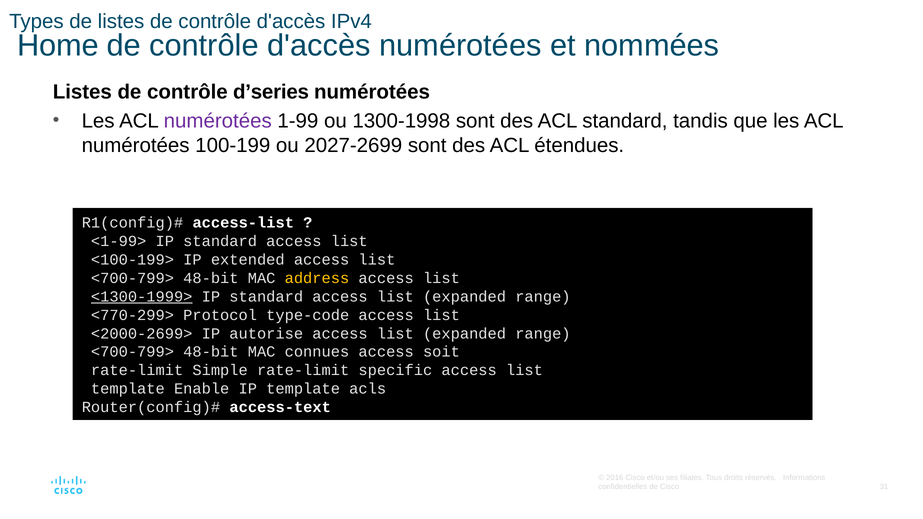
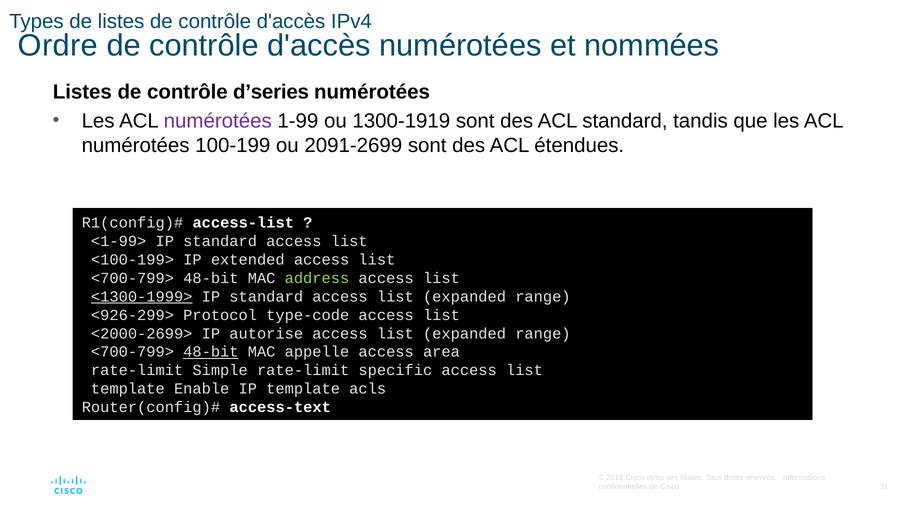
Home: Home -> Ordre
1300-1998: 1300-1998 -> 1300-1919
2027-2699: 2027-2699 -> 2091-2699
address colour: yellow -> light green
<770-299>: <770-299> -> <926-299>
48-bit at (211, 352) underline: none -> present
connues: connues -> appelle
soit: soit -> area
